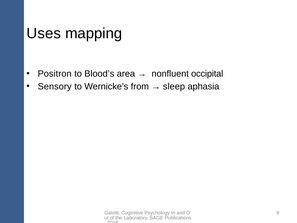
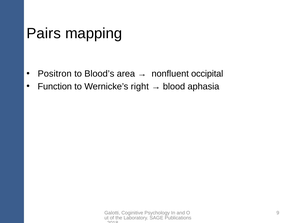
Uses: Uses -> Pairs
Sensory: Sensory -> Function
from: from -> right
sleep: sleep -> blood
